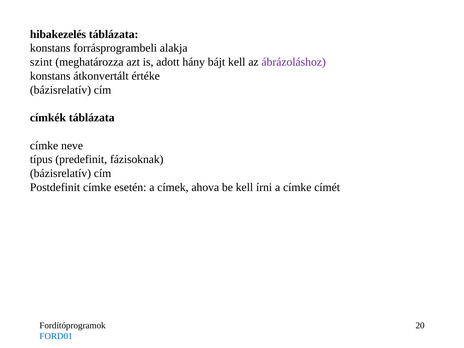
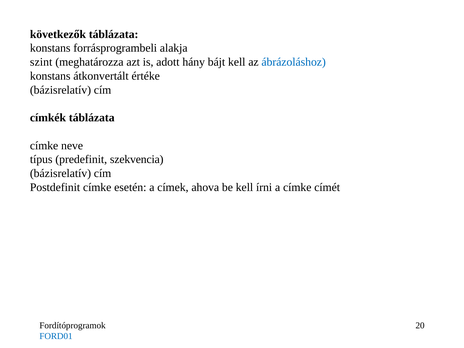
hibakezelés: hibakezelés -> következők
ábrázoláshoz colour: purple -> blue
fázisoknak: fázisoknak -> szekvencia
